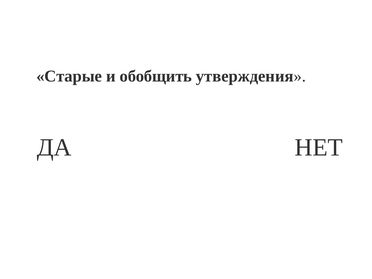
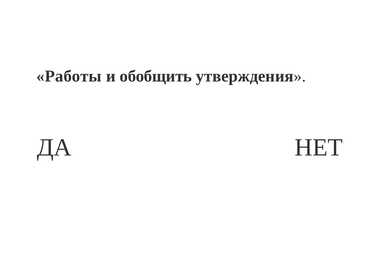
Старые: Старые -> Работы
